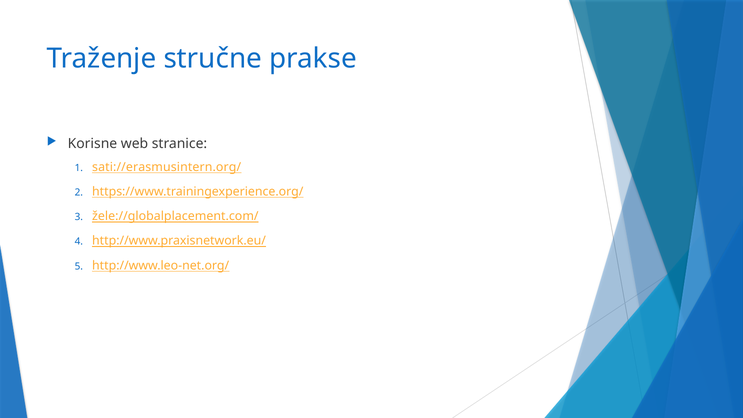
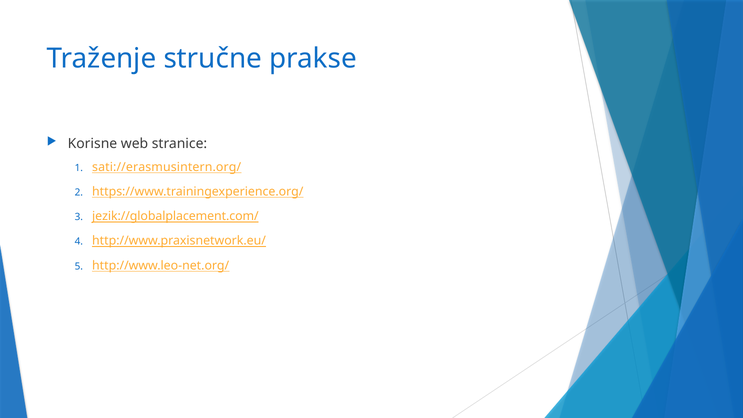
žele://globalplacement.com/: žele://globalplacement.com/ -> jezik://globalplacement.com/
